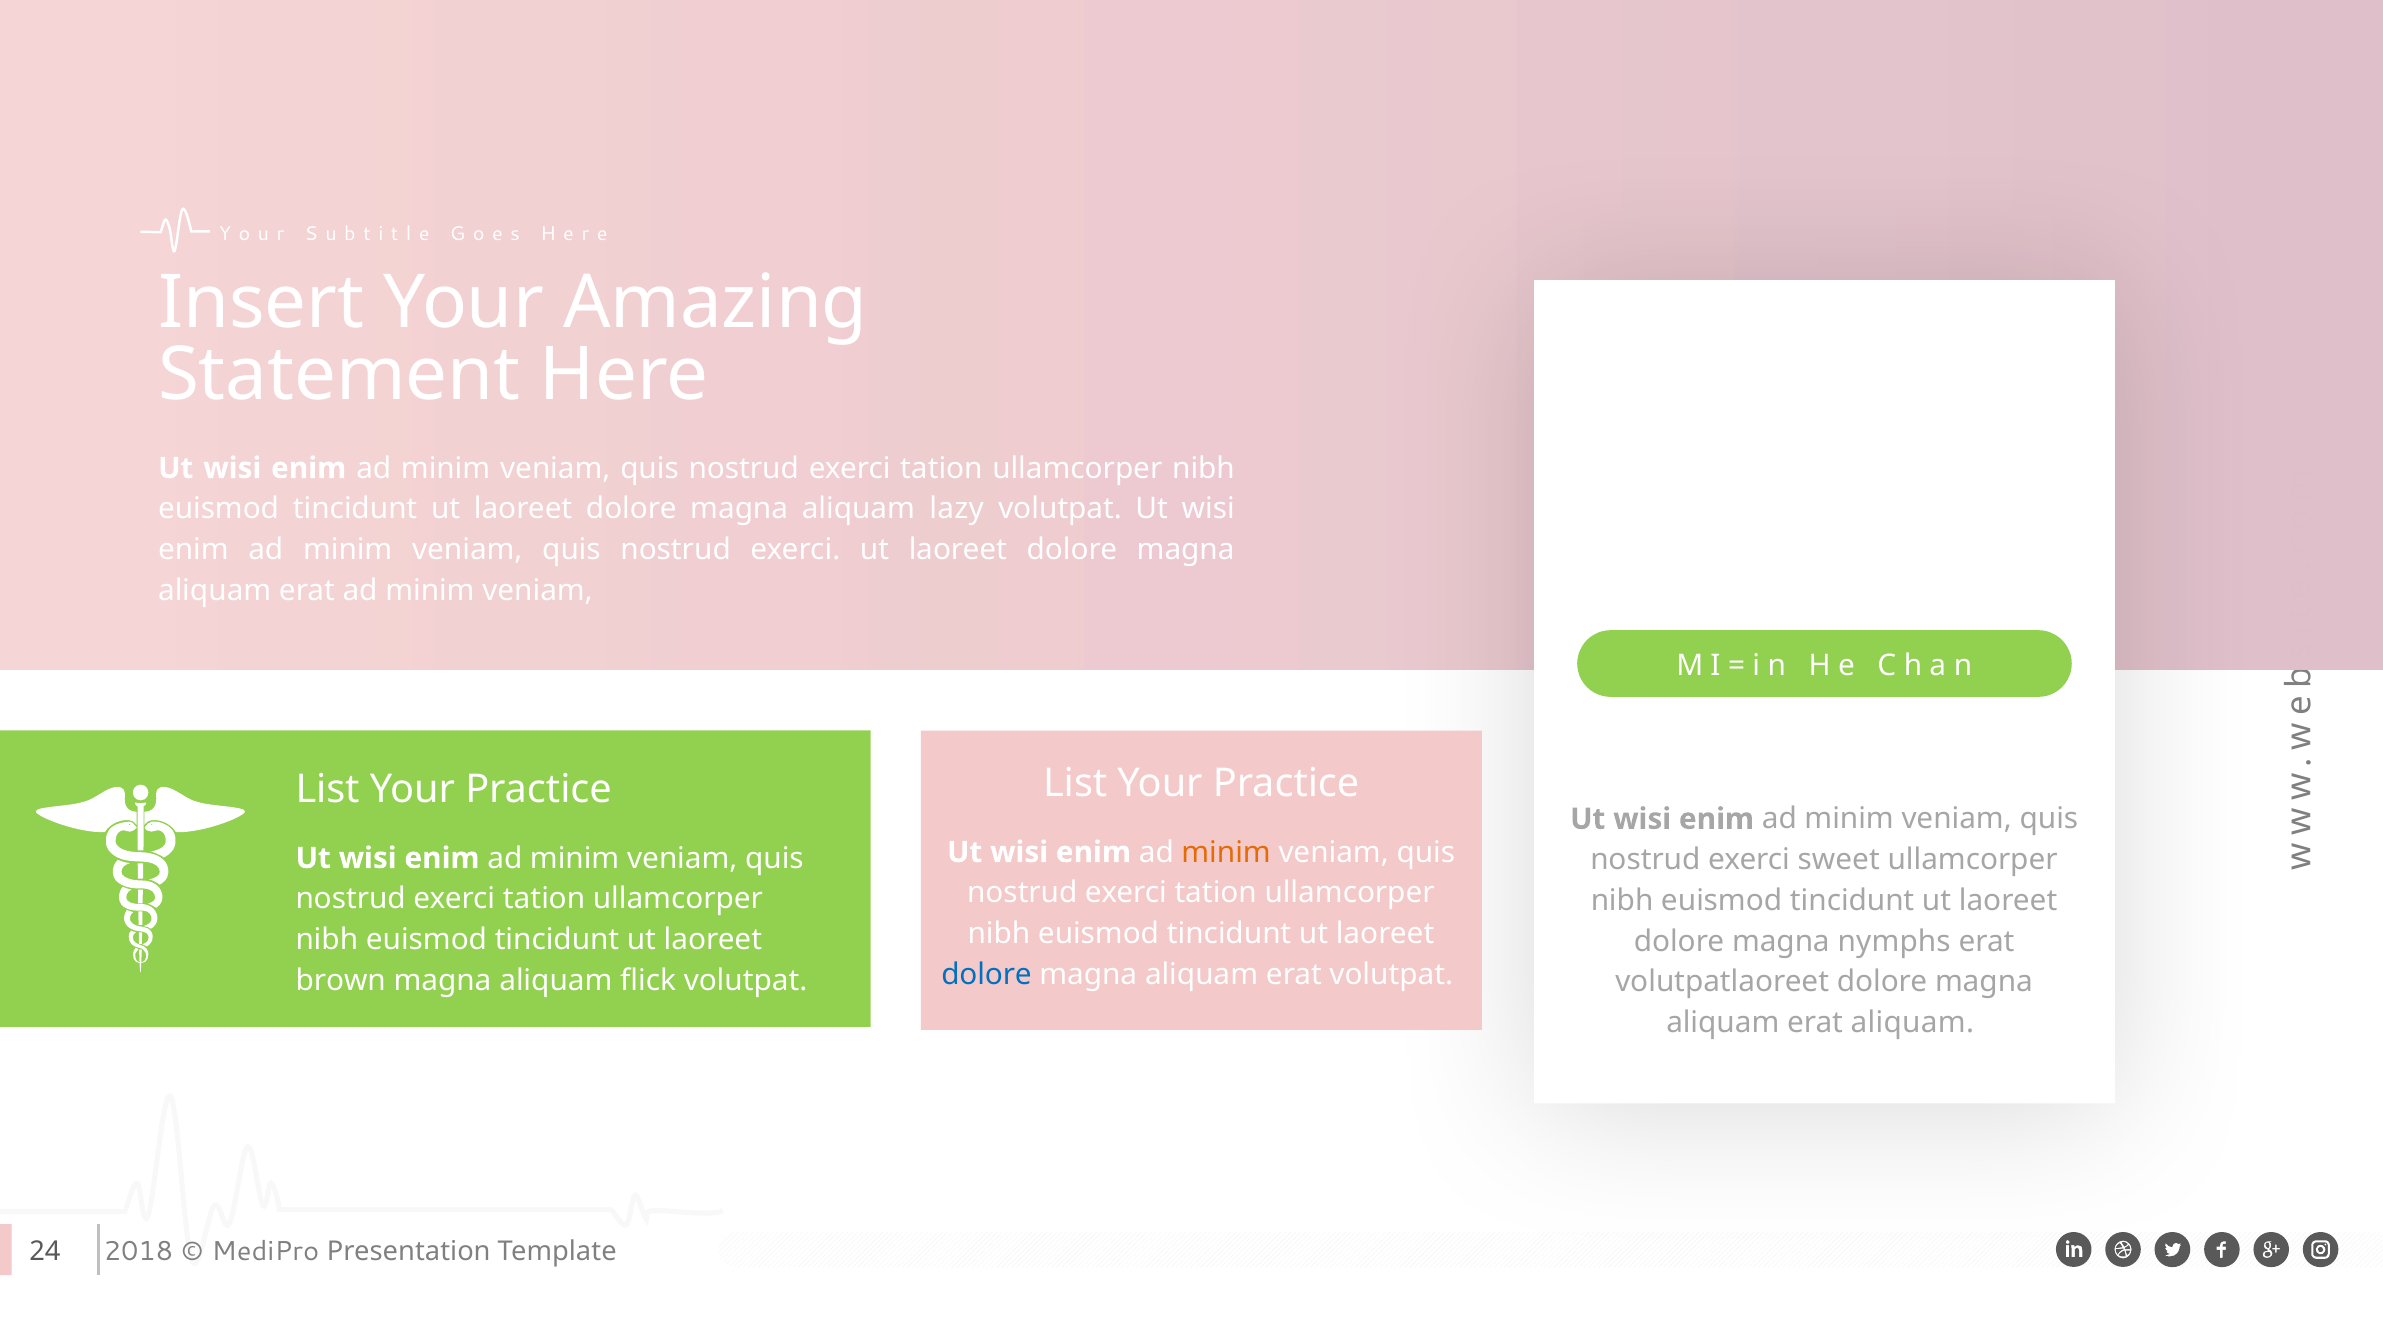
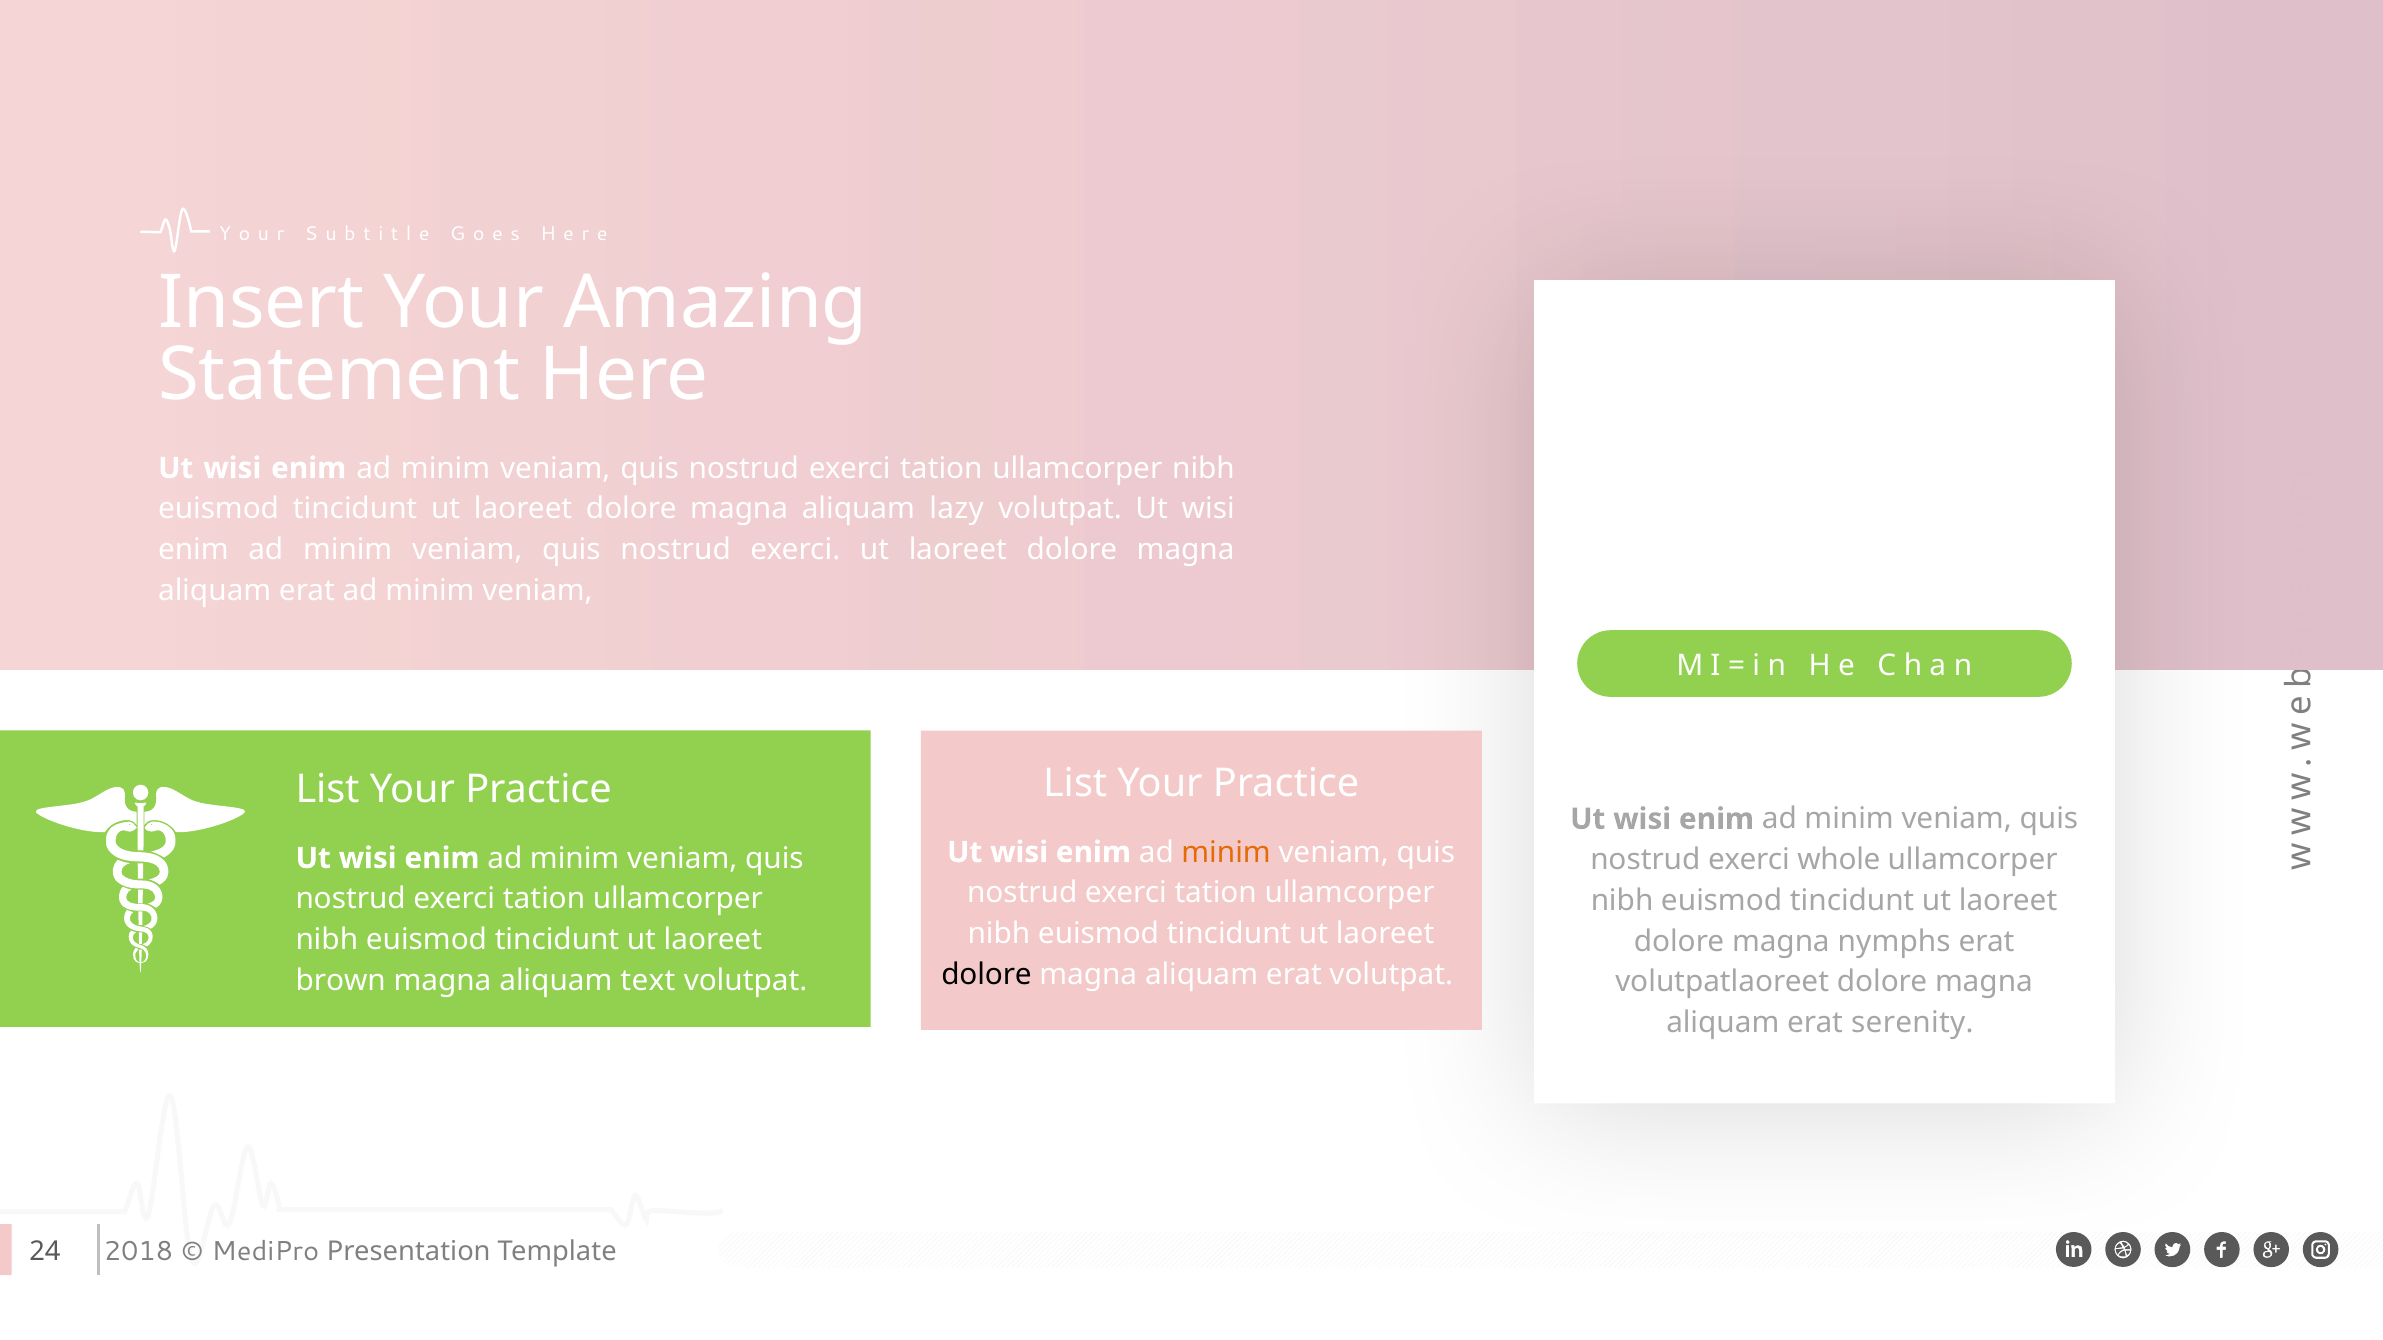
sweet: sweet -> whole
dolore at (987, 975) colour: blue -> black
flick: flick -> text
erat aliquam: aliquam -> serenity
